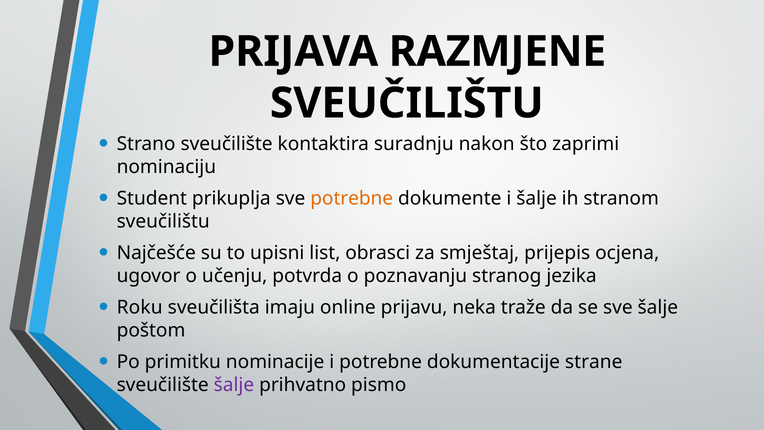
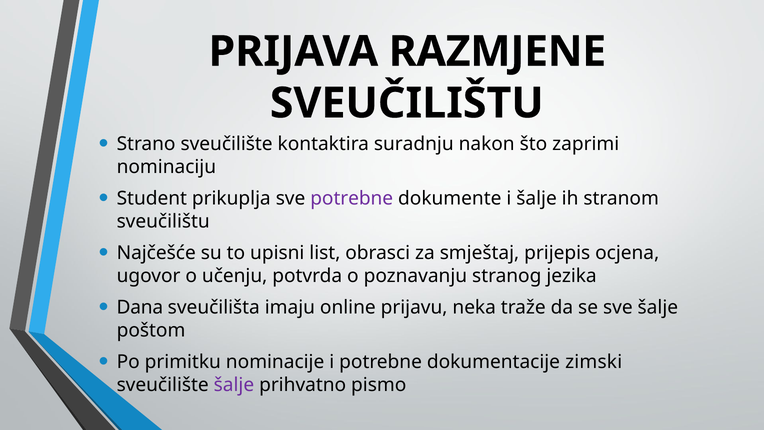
potrebne at (352, 198) colour: orange -> purple
Roku: Roku -> Dana
strane: strane -> zimski
